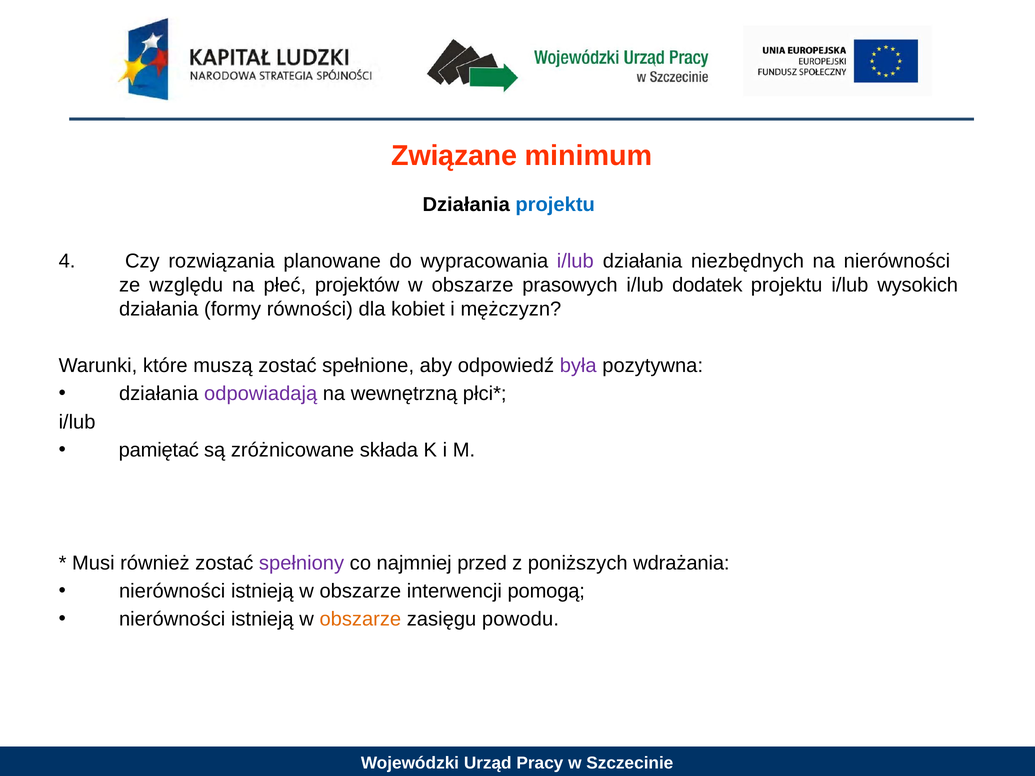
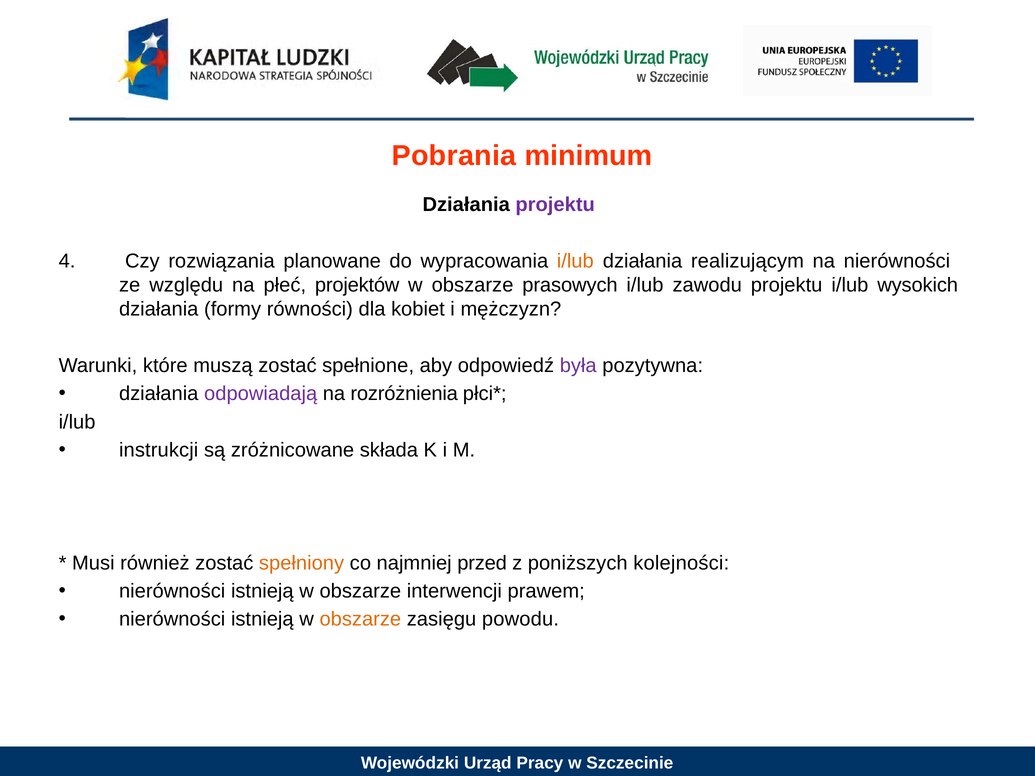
Związane: Związane -> Pobrania
projektu at (555, 205) colour: blue -> purple
i/lub at (575, 261) colour: purple -> orange
niezbędnych: niezbędnych -> realizującym
dodatek: dodatek -> zawodu
wewnętrzną: wewnętrzną -> rozróżnienia
pamiętać: pamiętać -> instrukcji
spełniony colour: purple -> orange
wdrażania: wdrażania -> kolejności
pomogą: pomogą -> prawem
